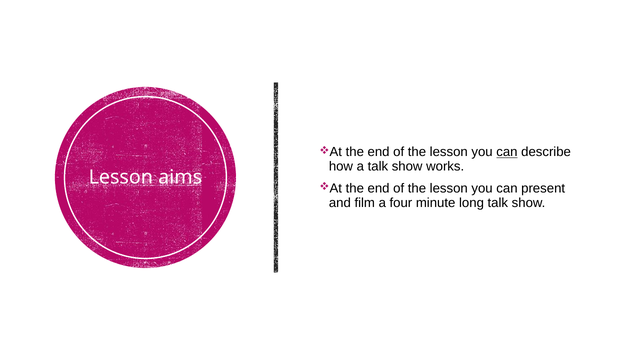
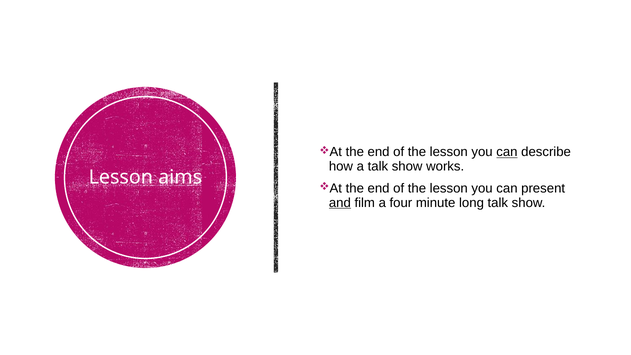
and underline: none -> present
